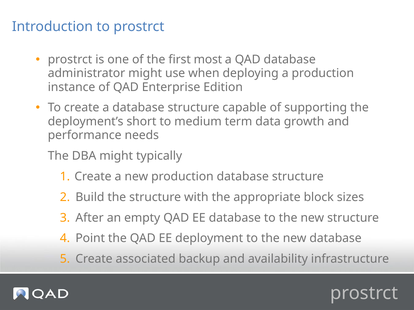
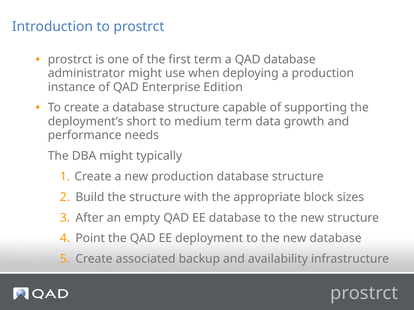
first most: most -> term
